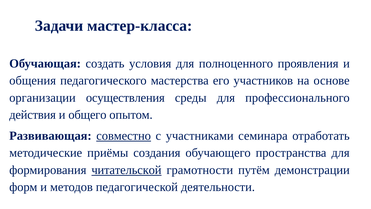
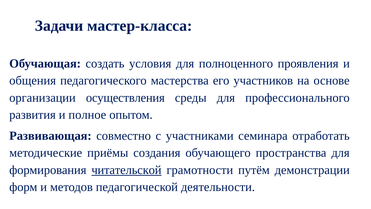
действия: действия -> развития
общего: общего -> полное
совместно underline: present -> none
